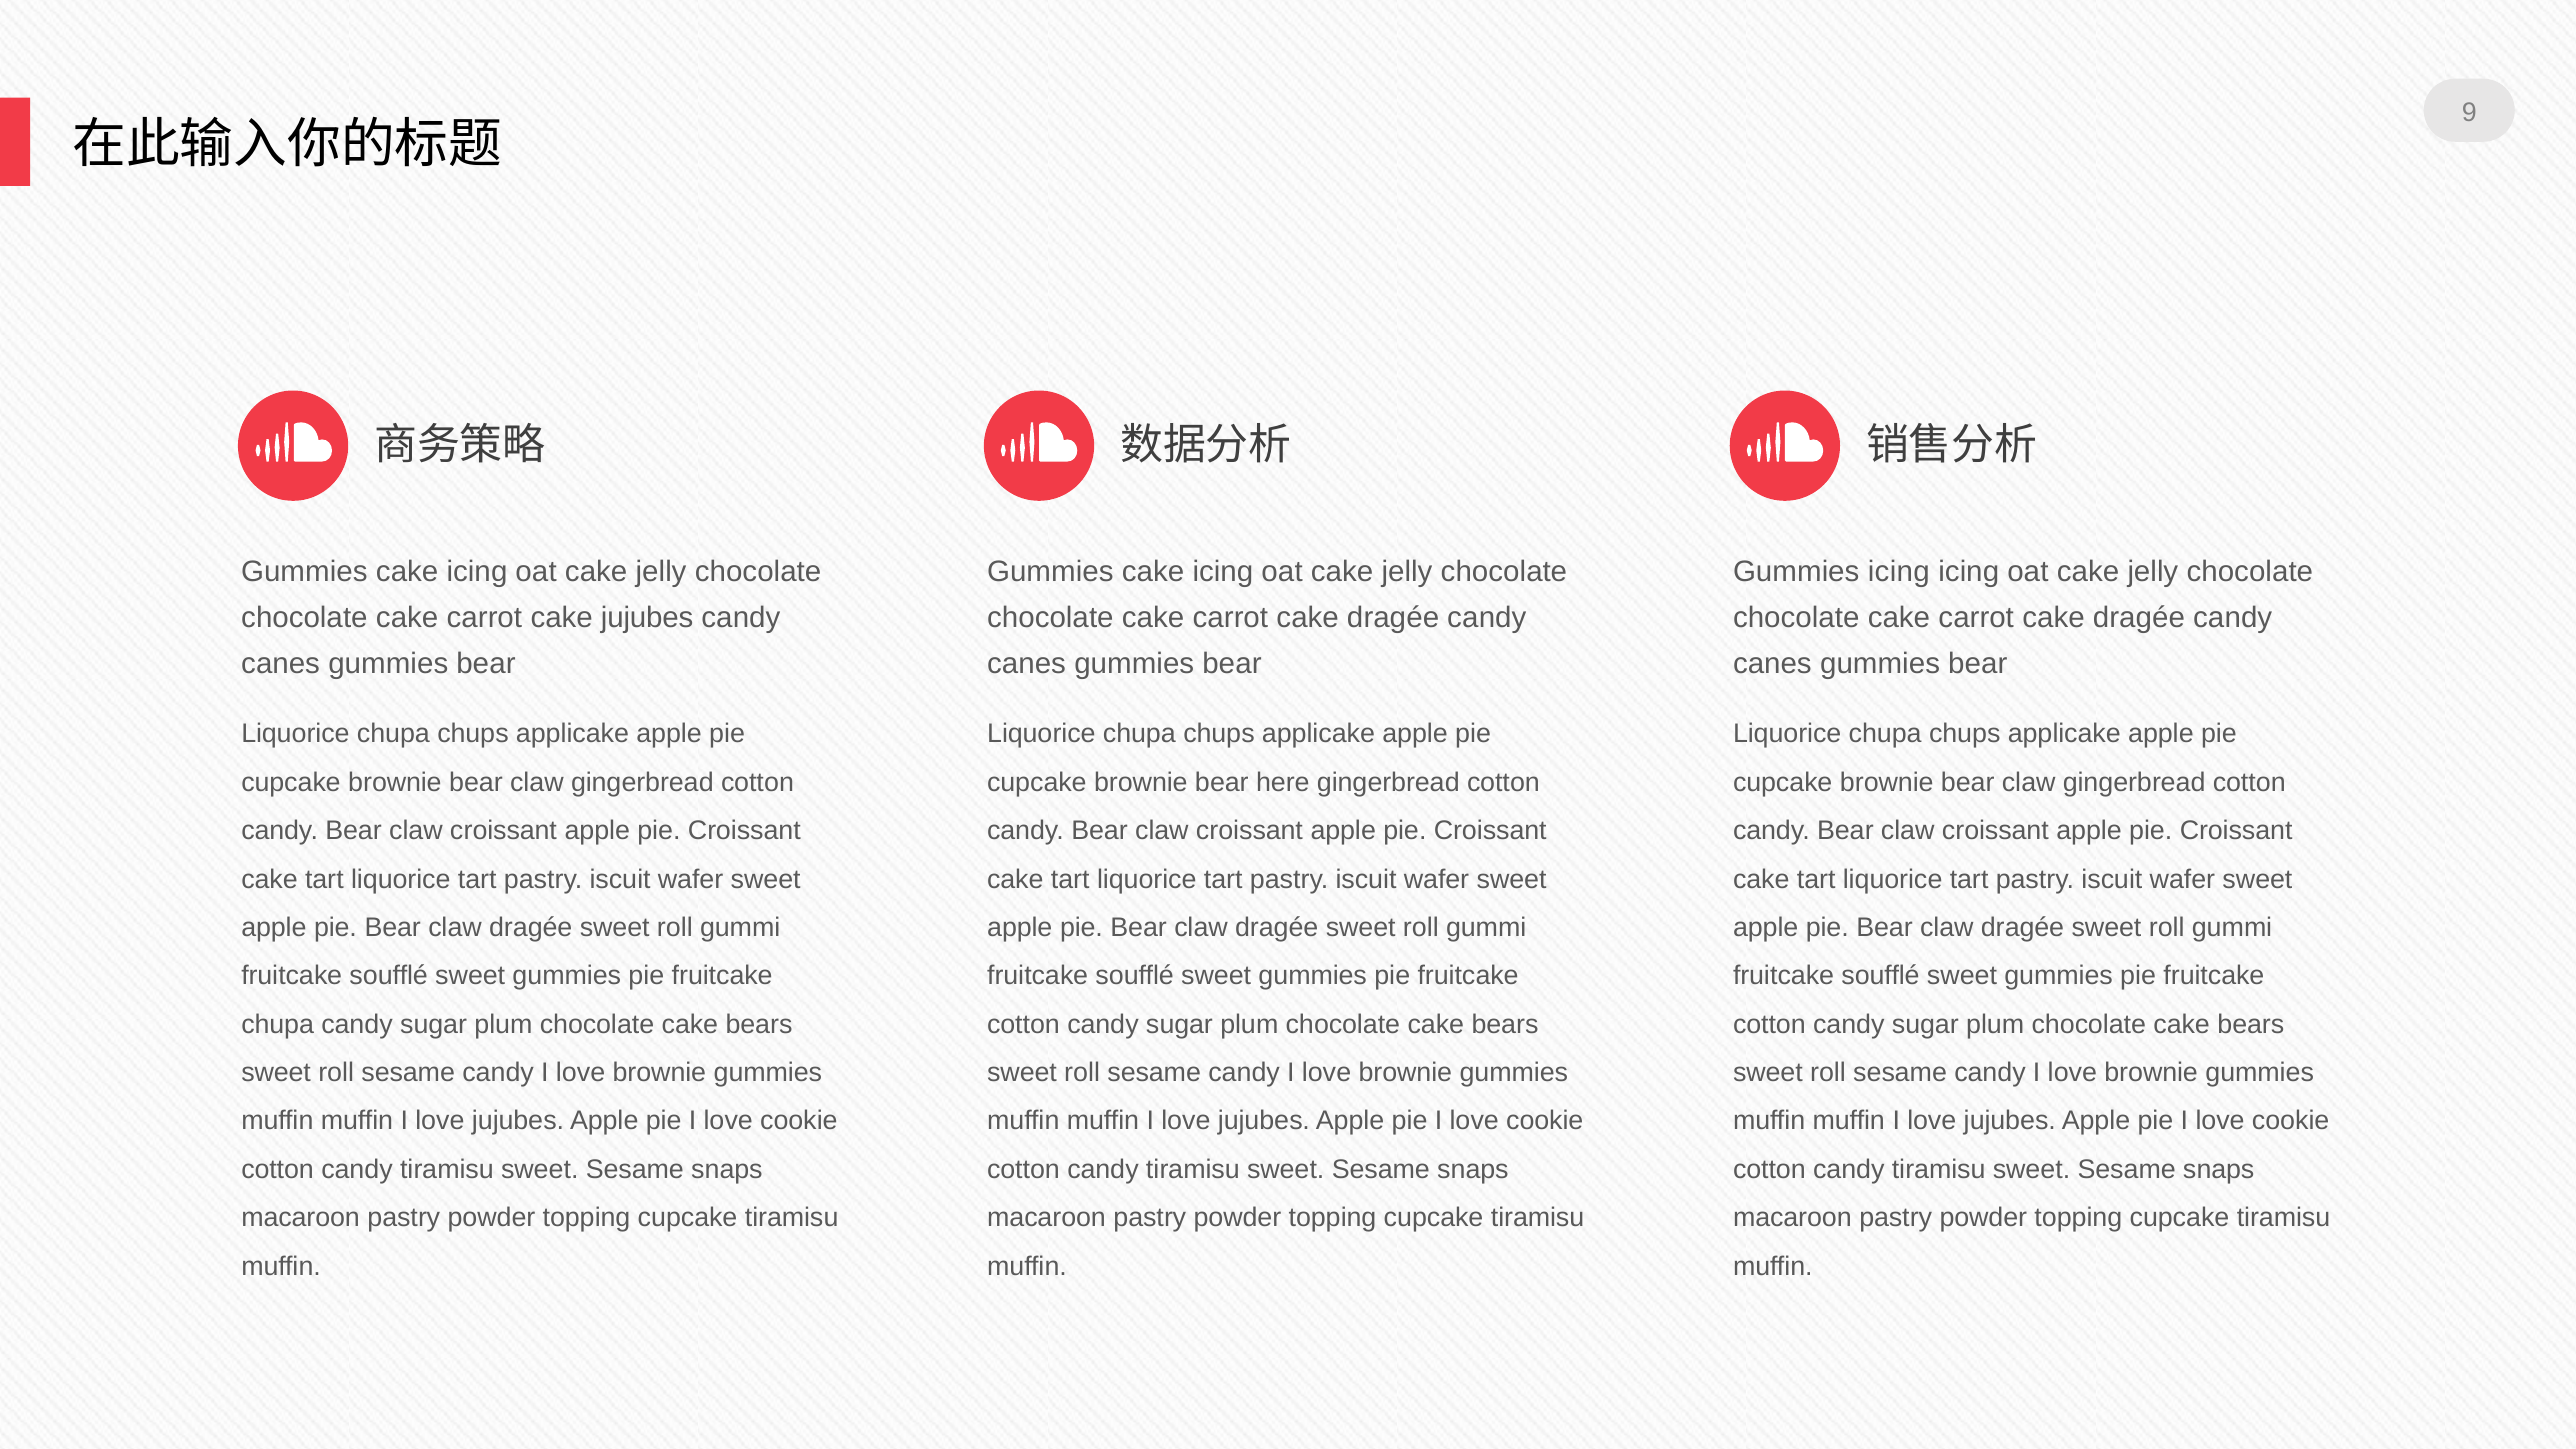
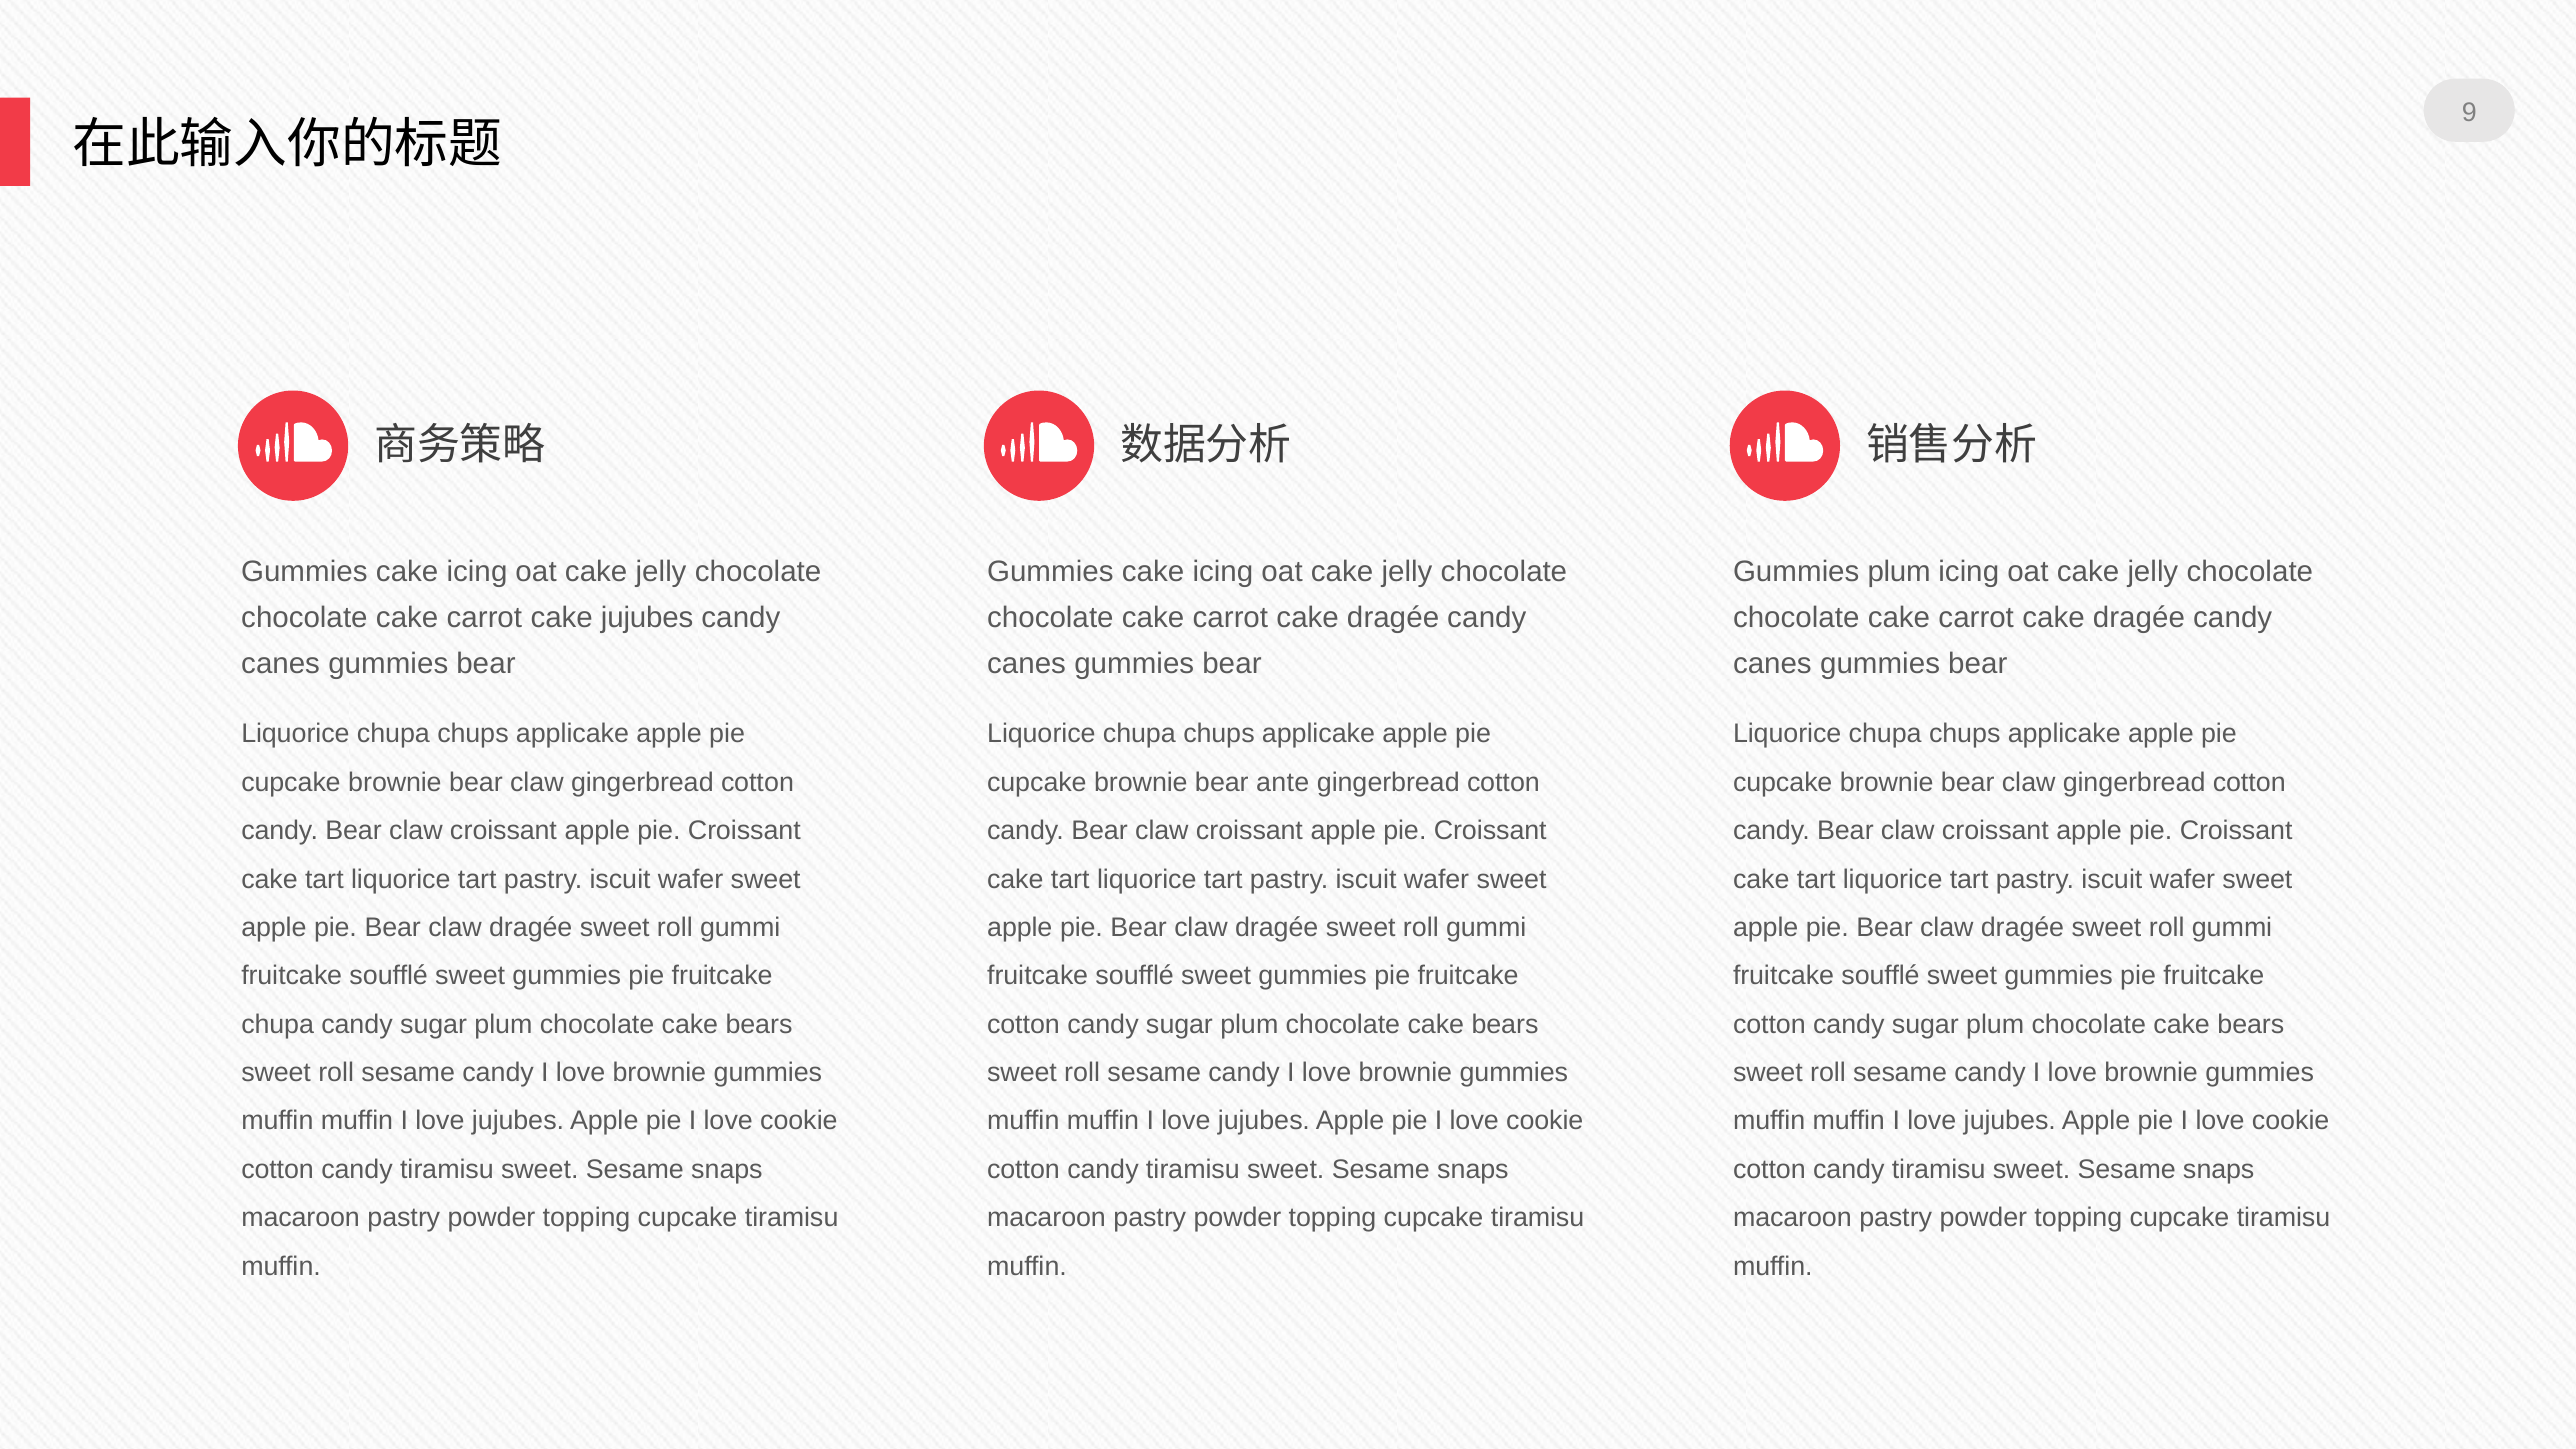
Gummies icing: icing -> plum
here: here -> ante
